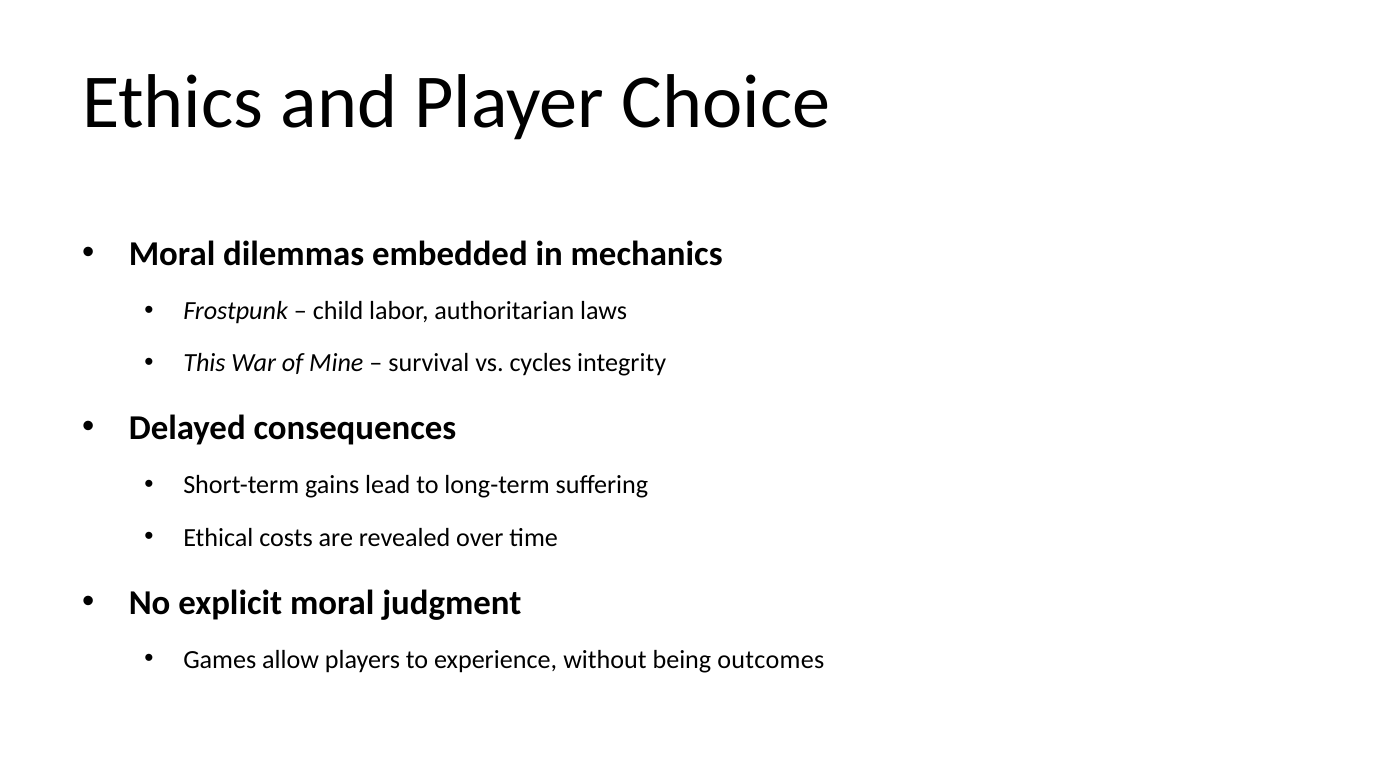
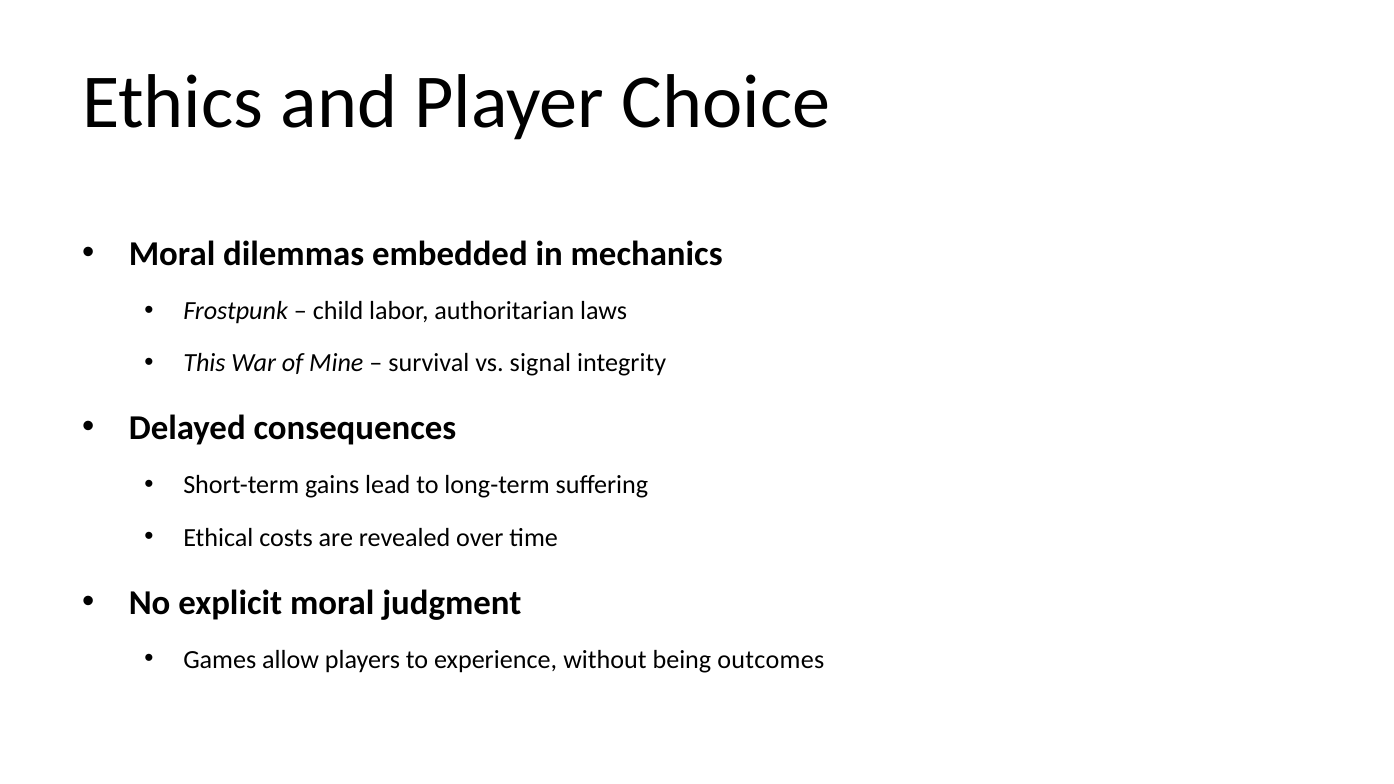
cycles: cycles -> signal
